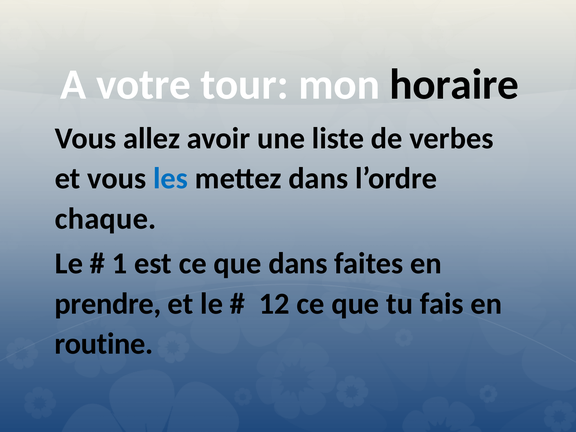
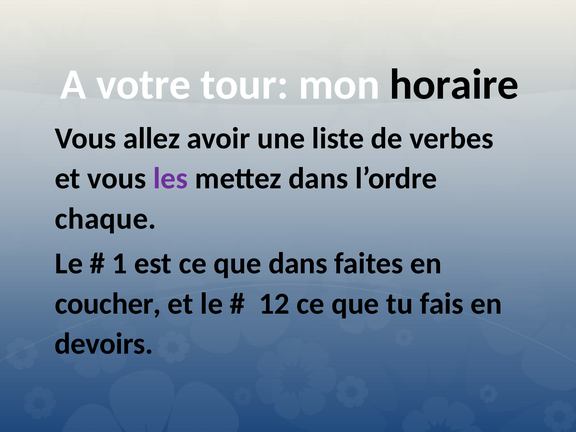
les colour: blue -> purple
prendre: prendre -> coucher
routine: routine -> devoirs
